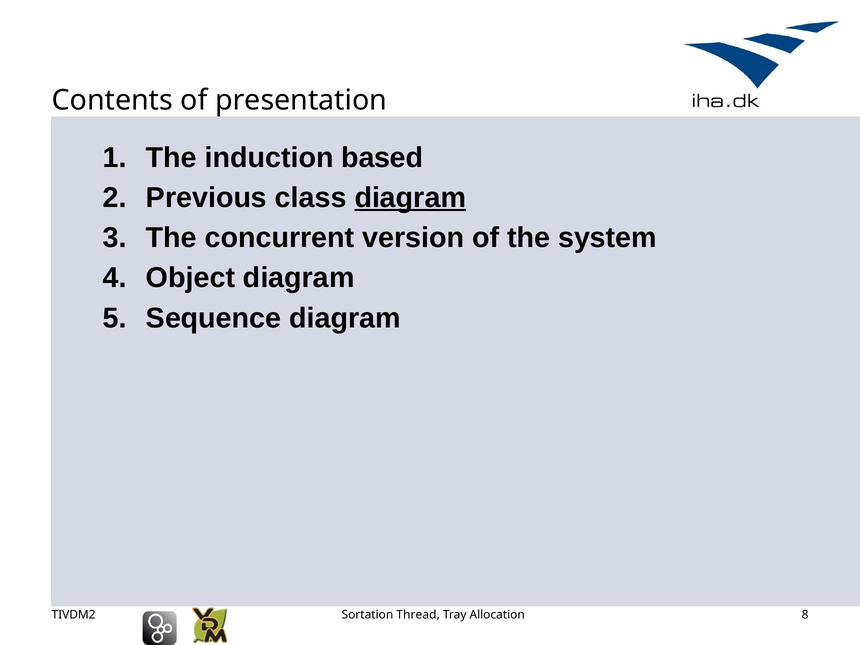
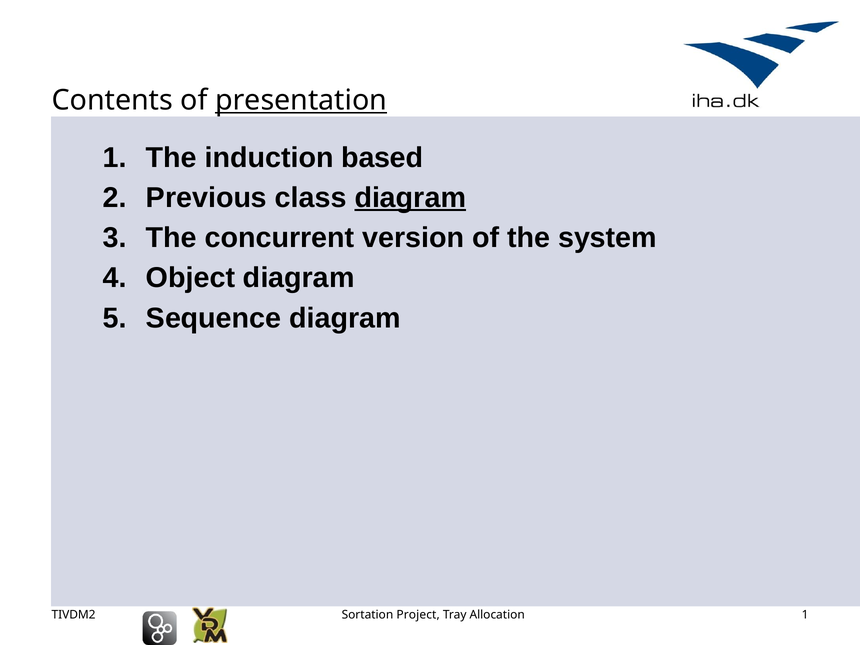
presentation underline: none -> present
Thread: Thread -> Project
Allocation 8: 8 -> 1
